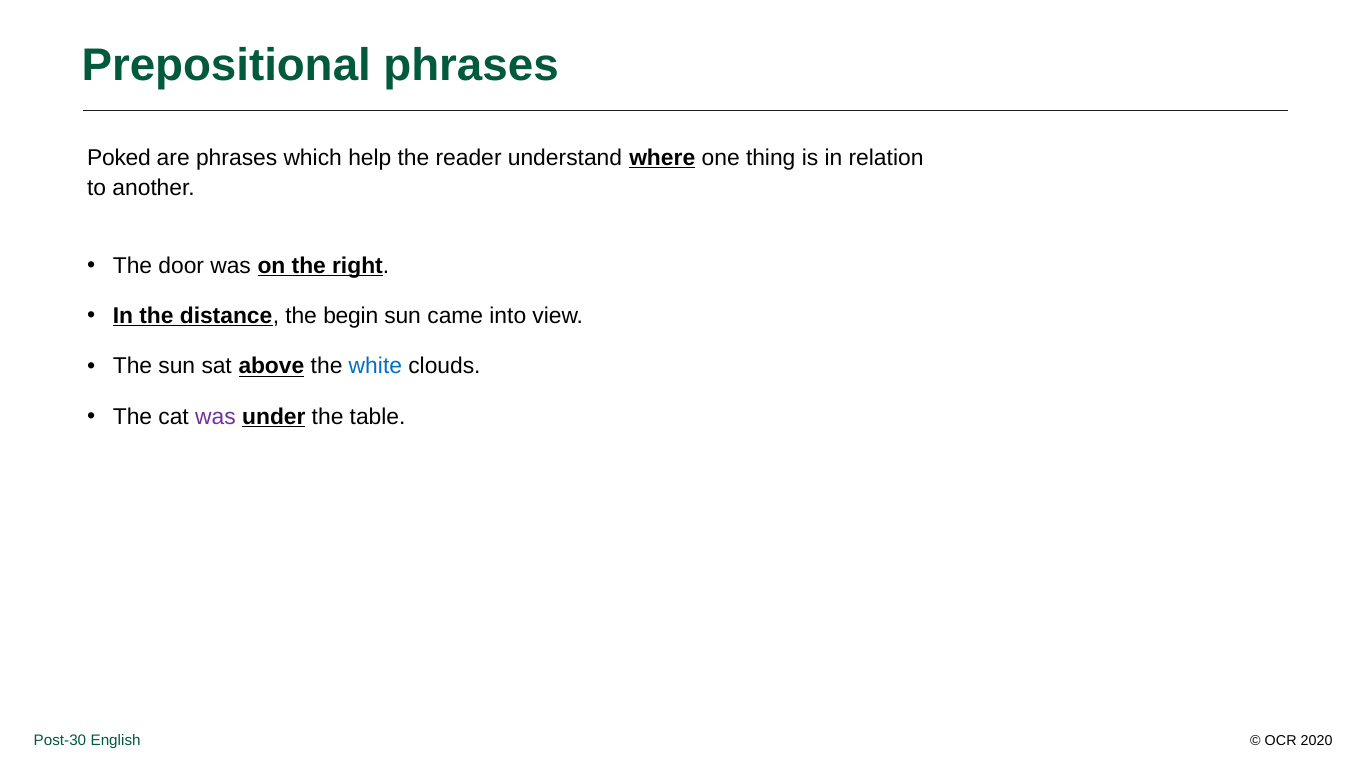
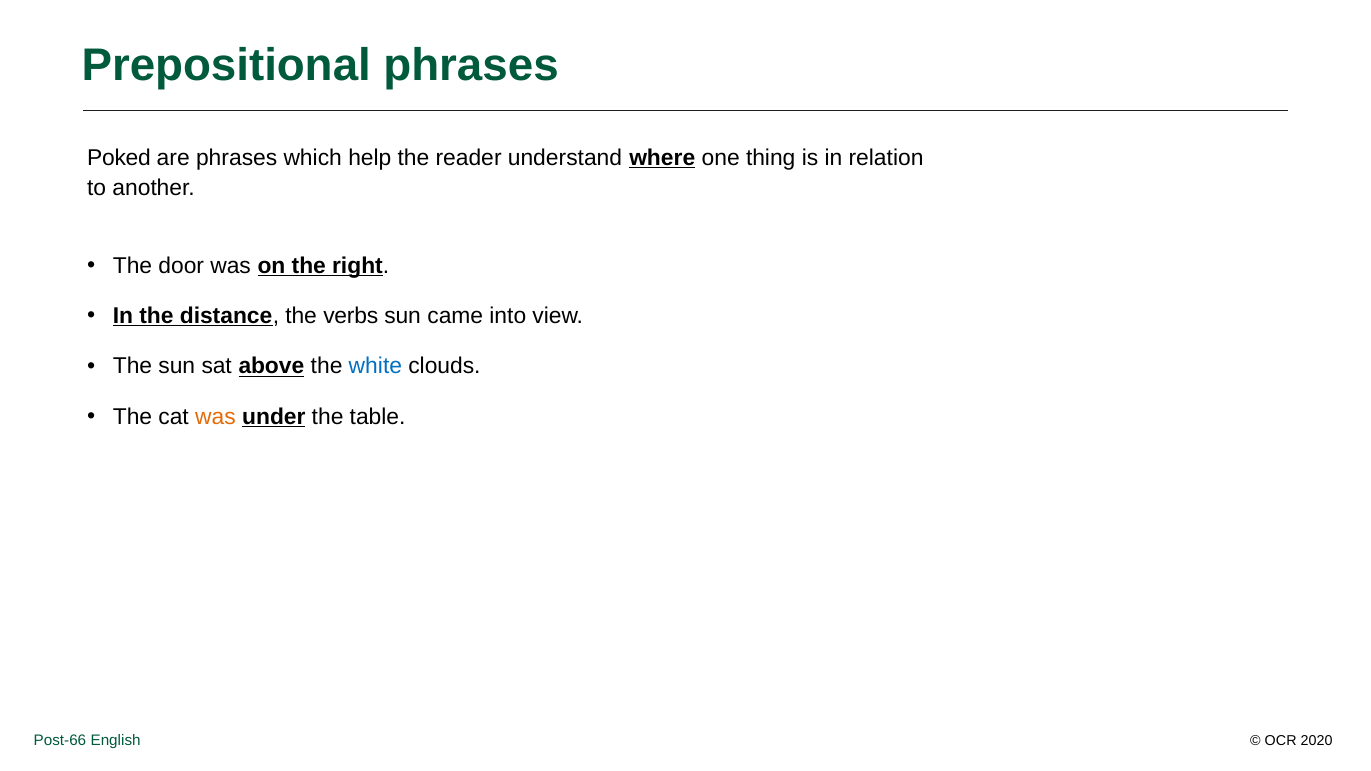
begin: begin -> verbs
was at (215, 417) colour: purple -> orange
Post-30: Post-30 -> Post-66
